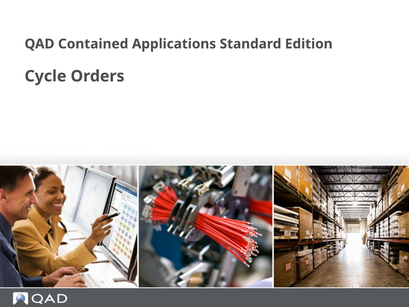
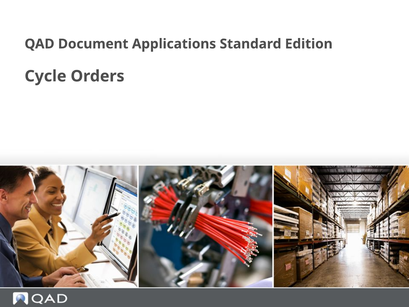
Contained: Contained -> Document
